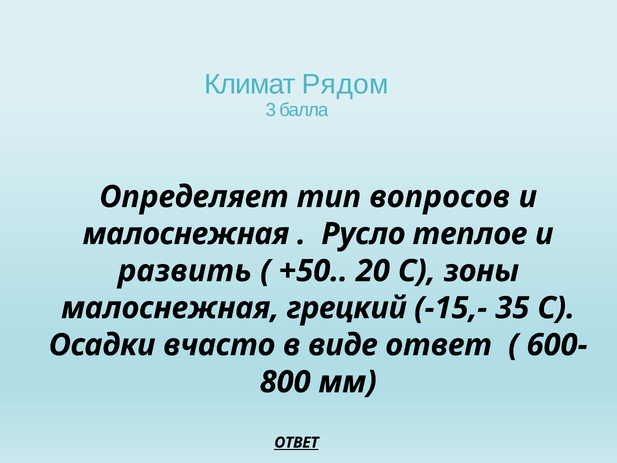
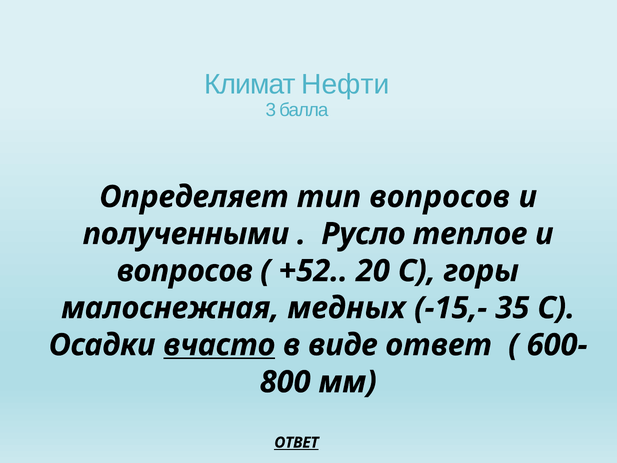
Рядом: Рядом -> Нефти
малоснежная at (186, 234): малоснежная -> полученными
развить at (185, 271): развить -> вопросов
+50: +50 -> +52
зоны: зоны -> горы
грецкий: грецкий -> медных
вчасто underline: none -> present
